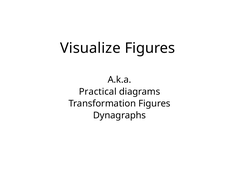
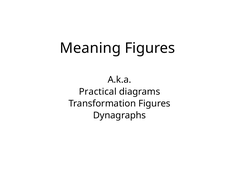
Visualize: Visualize -> Meaning
